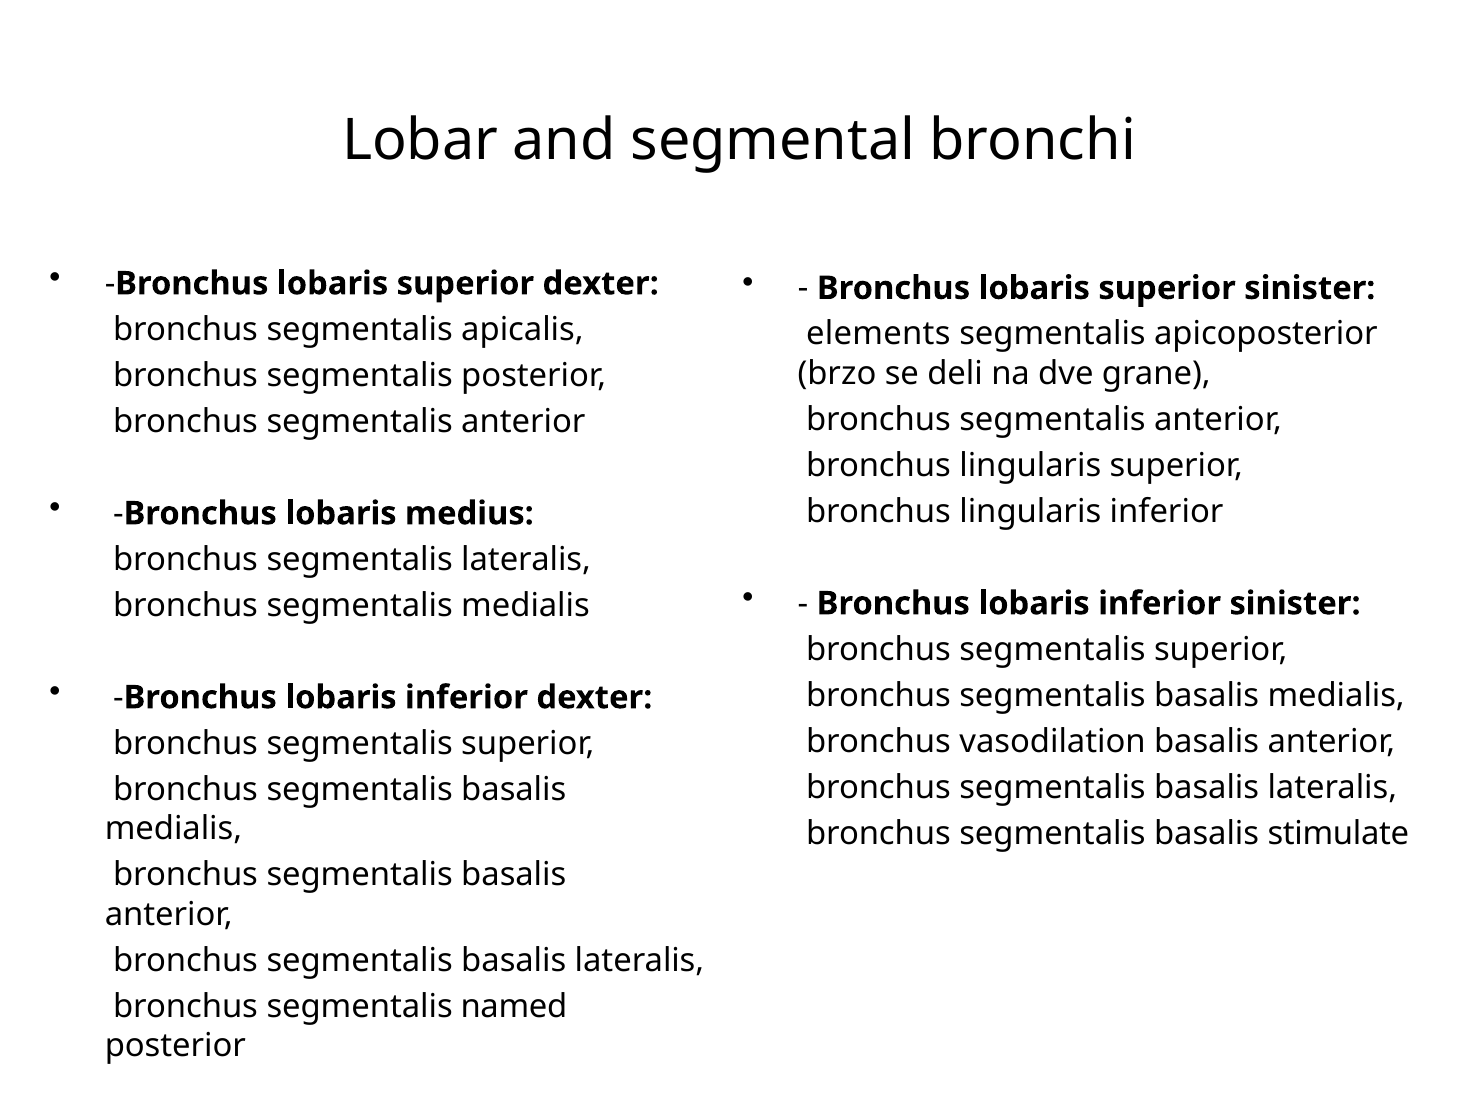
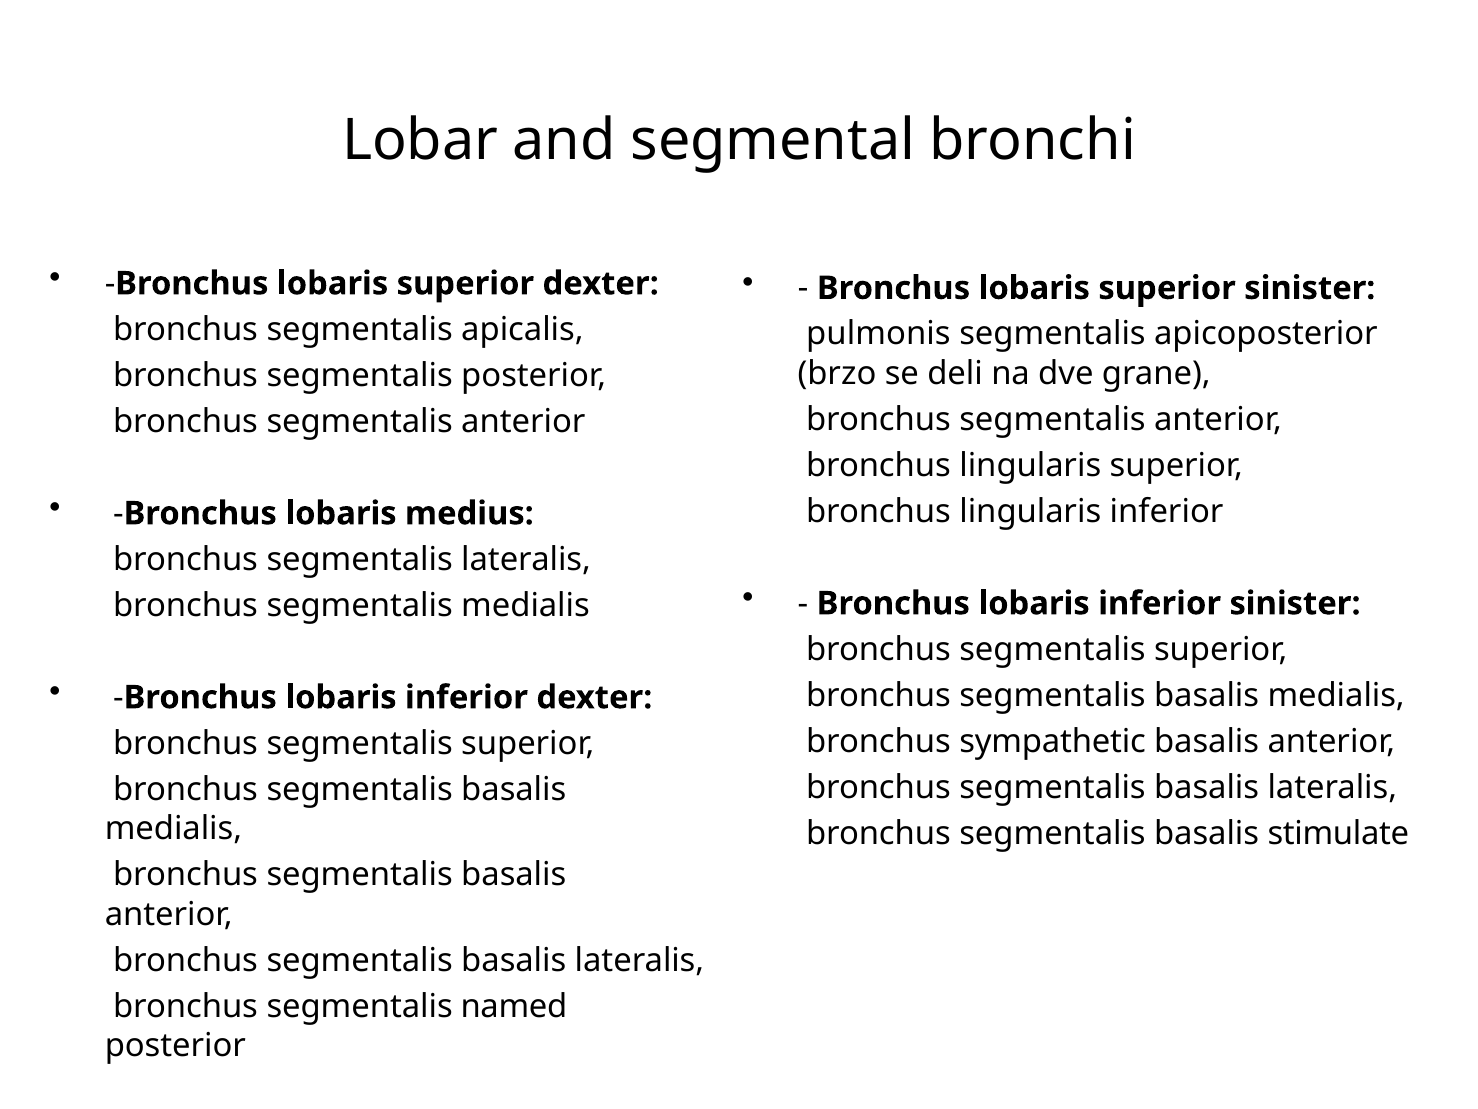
elements: elements -> pulmonis
vasodilation: vasodilation -> sympathetic
